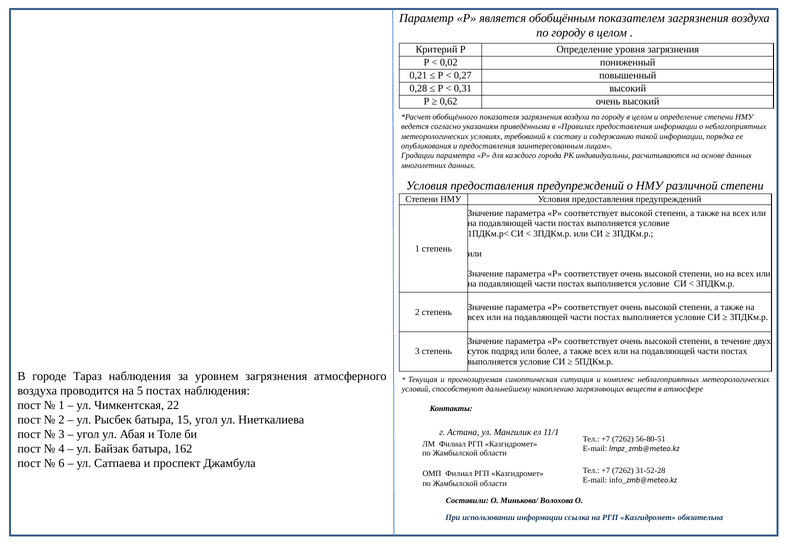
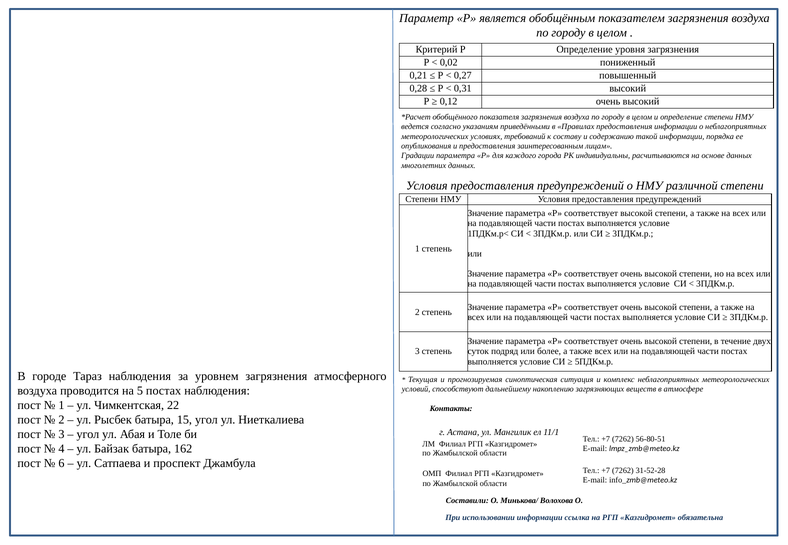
0,62: 0,62 -> 0,12
